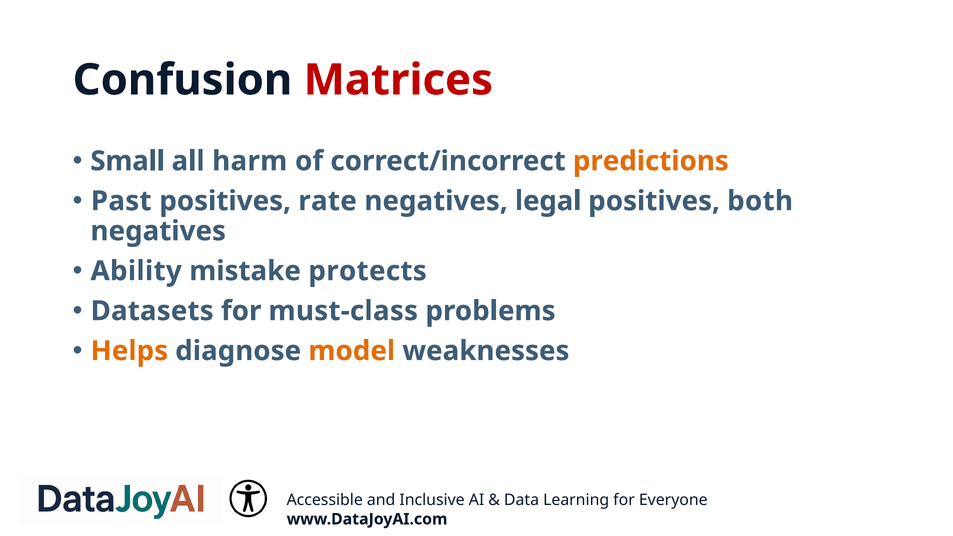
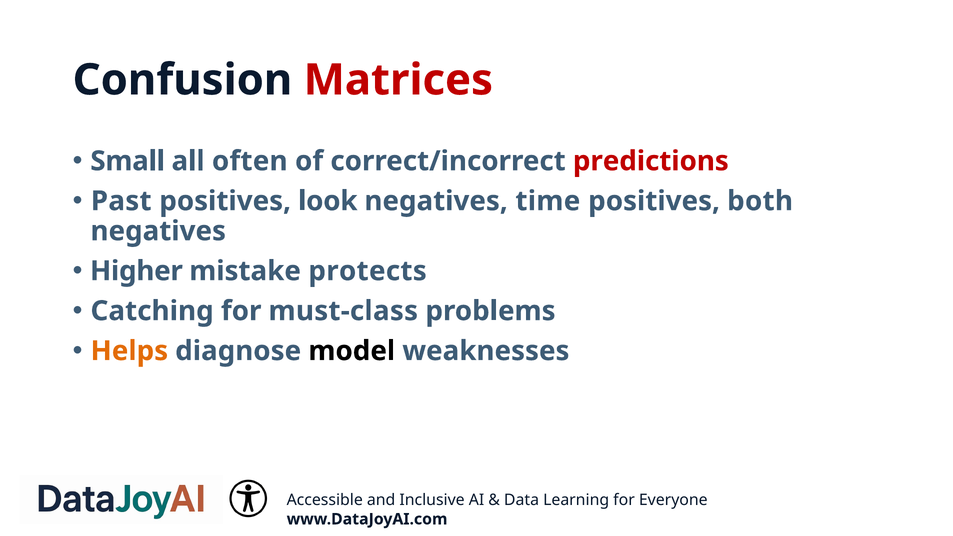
harm: harm -> often
predictions colour: orange -> red
rate: rate -> look
legal: legal -> time
Ability: Ability -> Higher
Datasets: Datasets -> Catching
model colour: orange -> black
